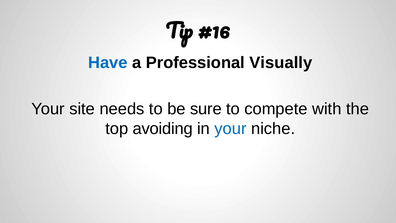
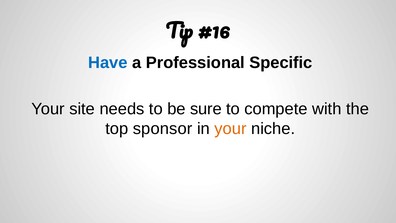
Visually: Visually -> Specific
avoiding: avoiding -> sponsor
your at (230, 129) colour: blue -> orange
